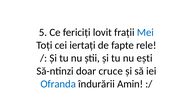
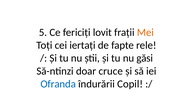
Mei colour: blue -> orange
ești: ești -> găsi
Amin: Amin -> Copil
